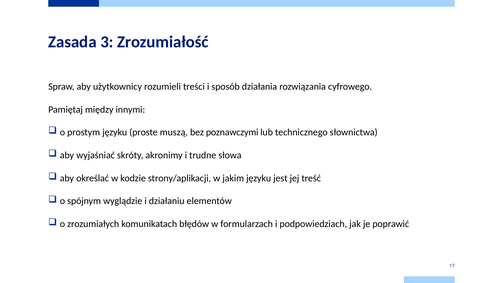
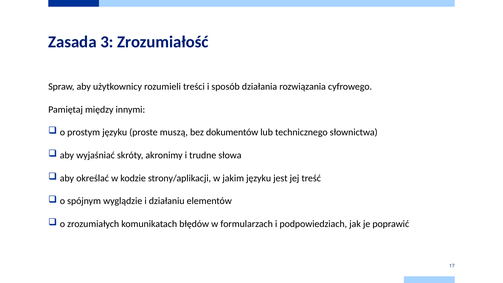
poznawczymi: poznawczymi -> dokumentów
